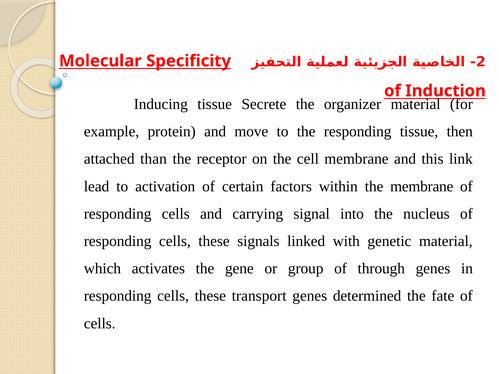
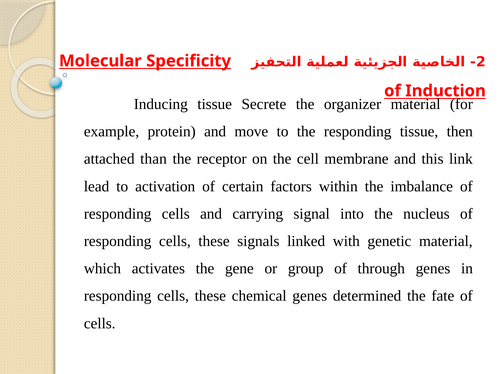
the membrane: membrane -> imbalance
transport: transport -> chemical
